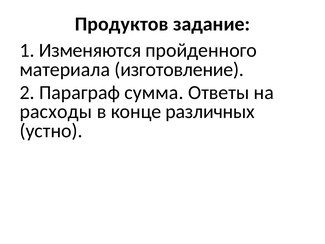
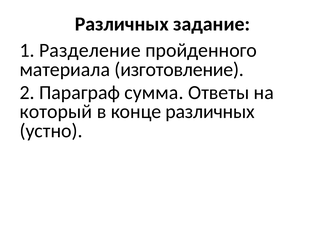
Продуктов at (122, 24): Продуктов -> Различных
Изменяются: Изменяются -> Разделение
расходы: расходы -> который
